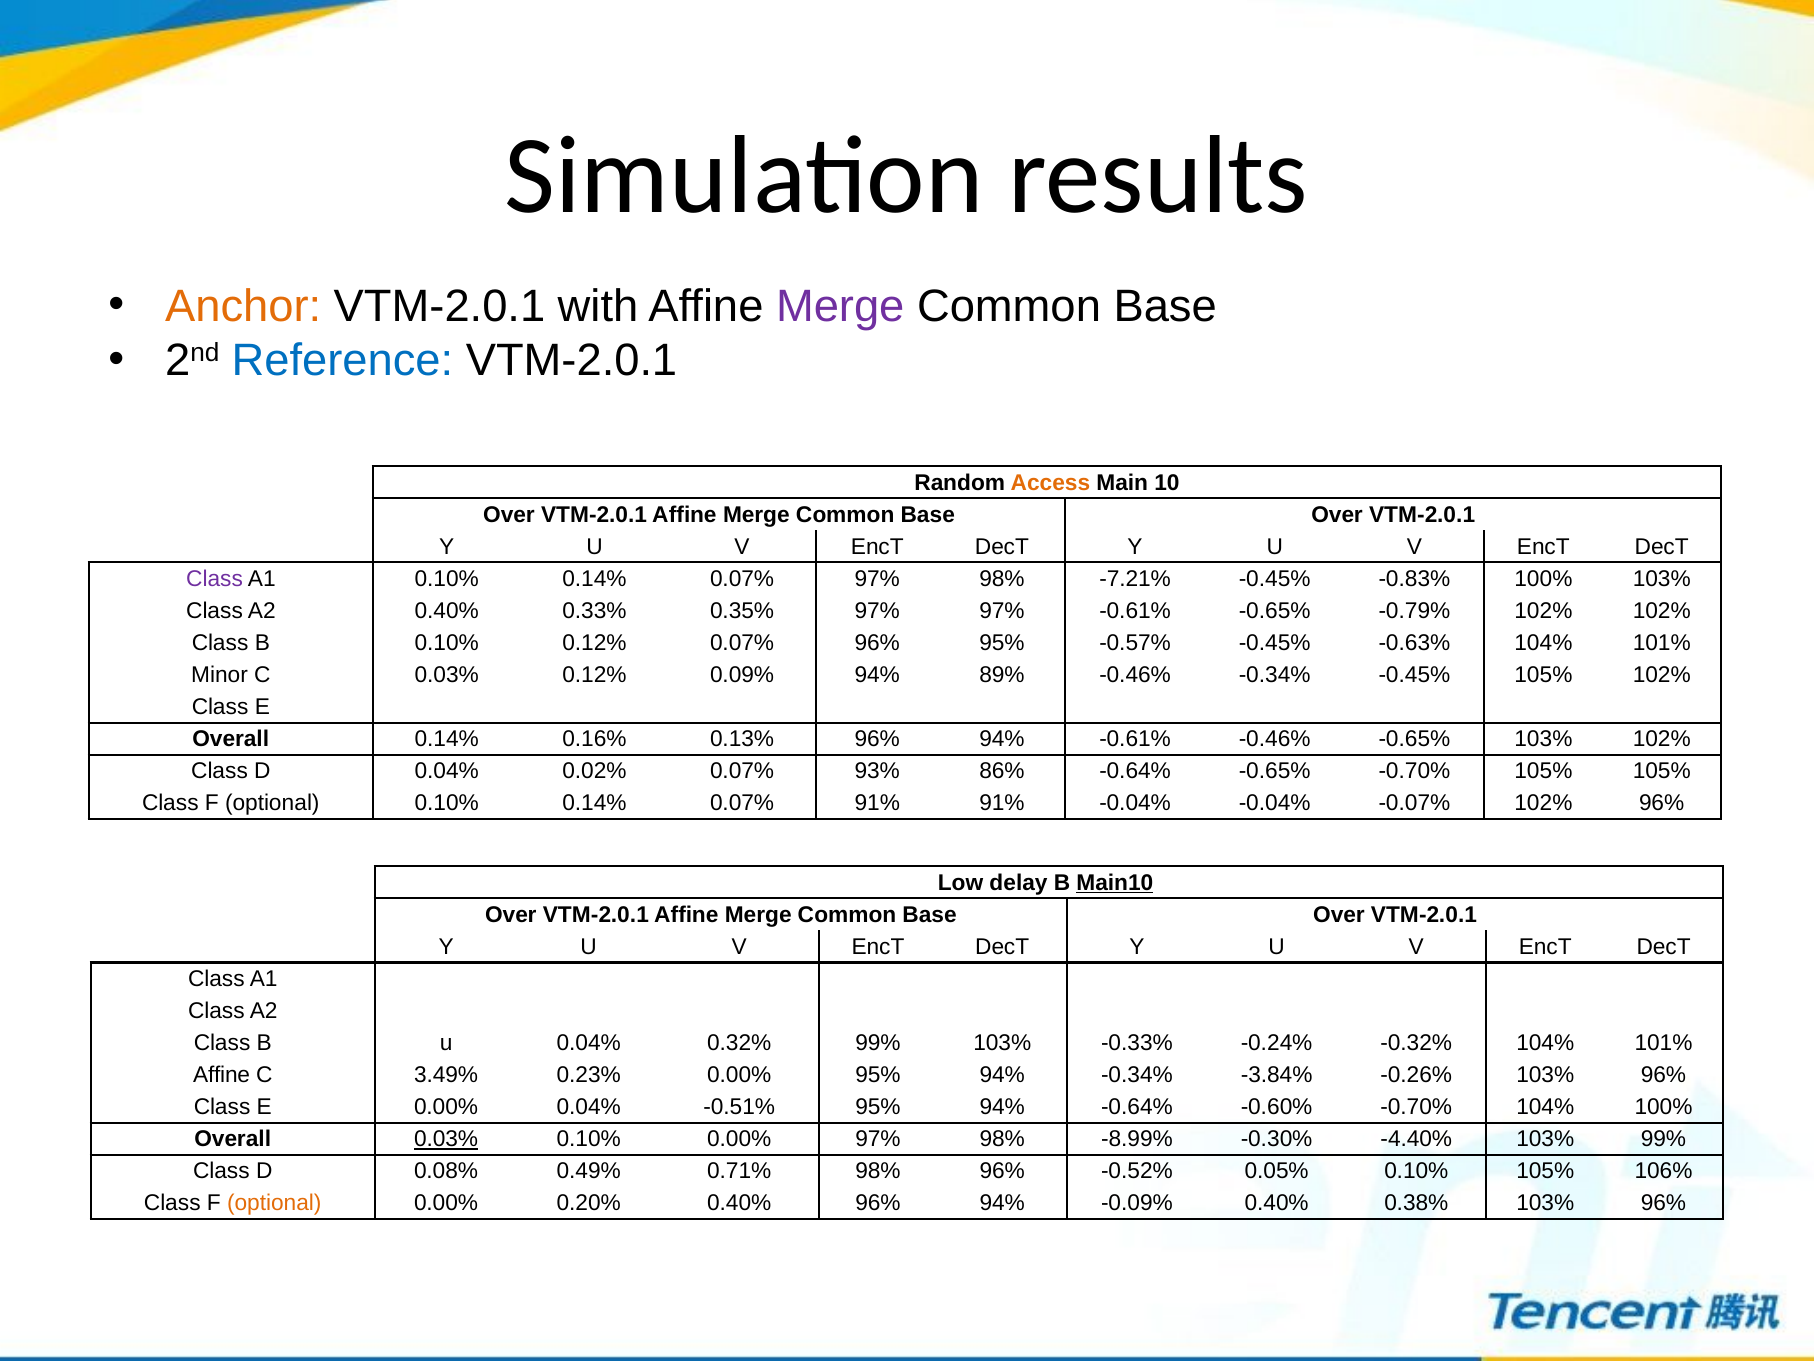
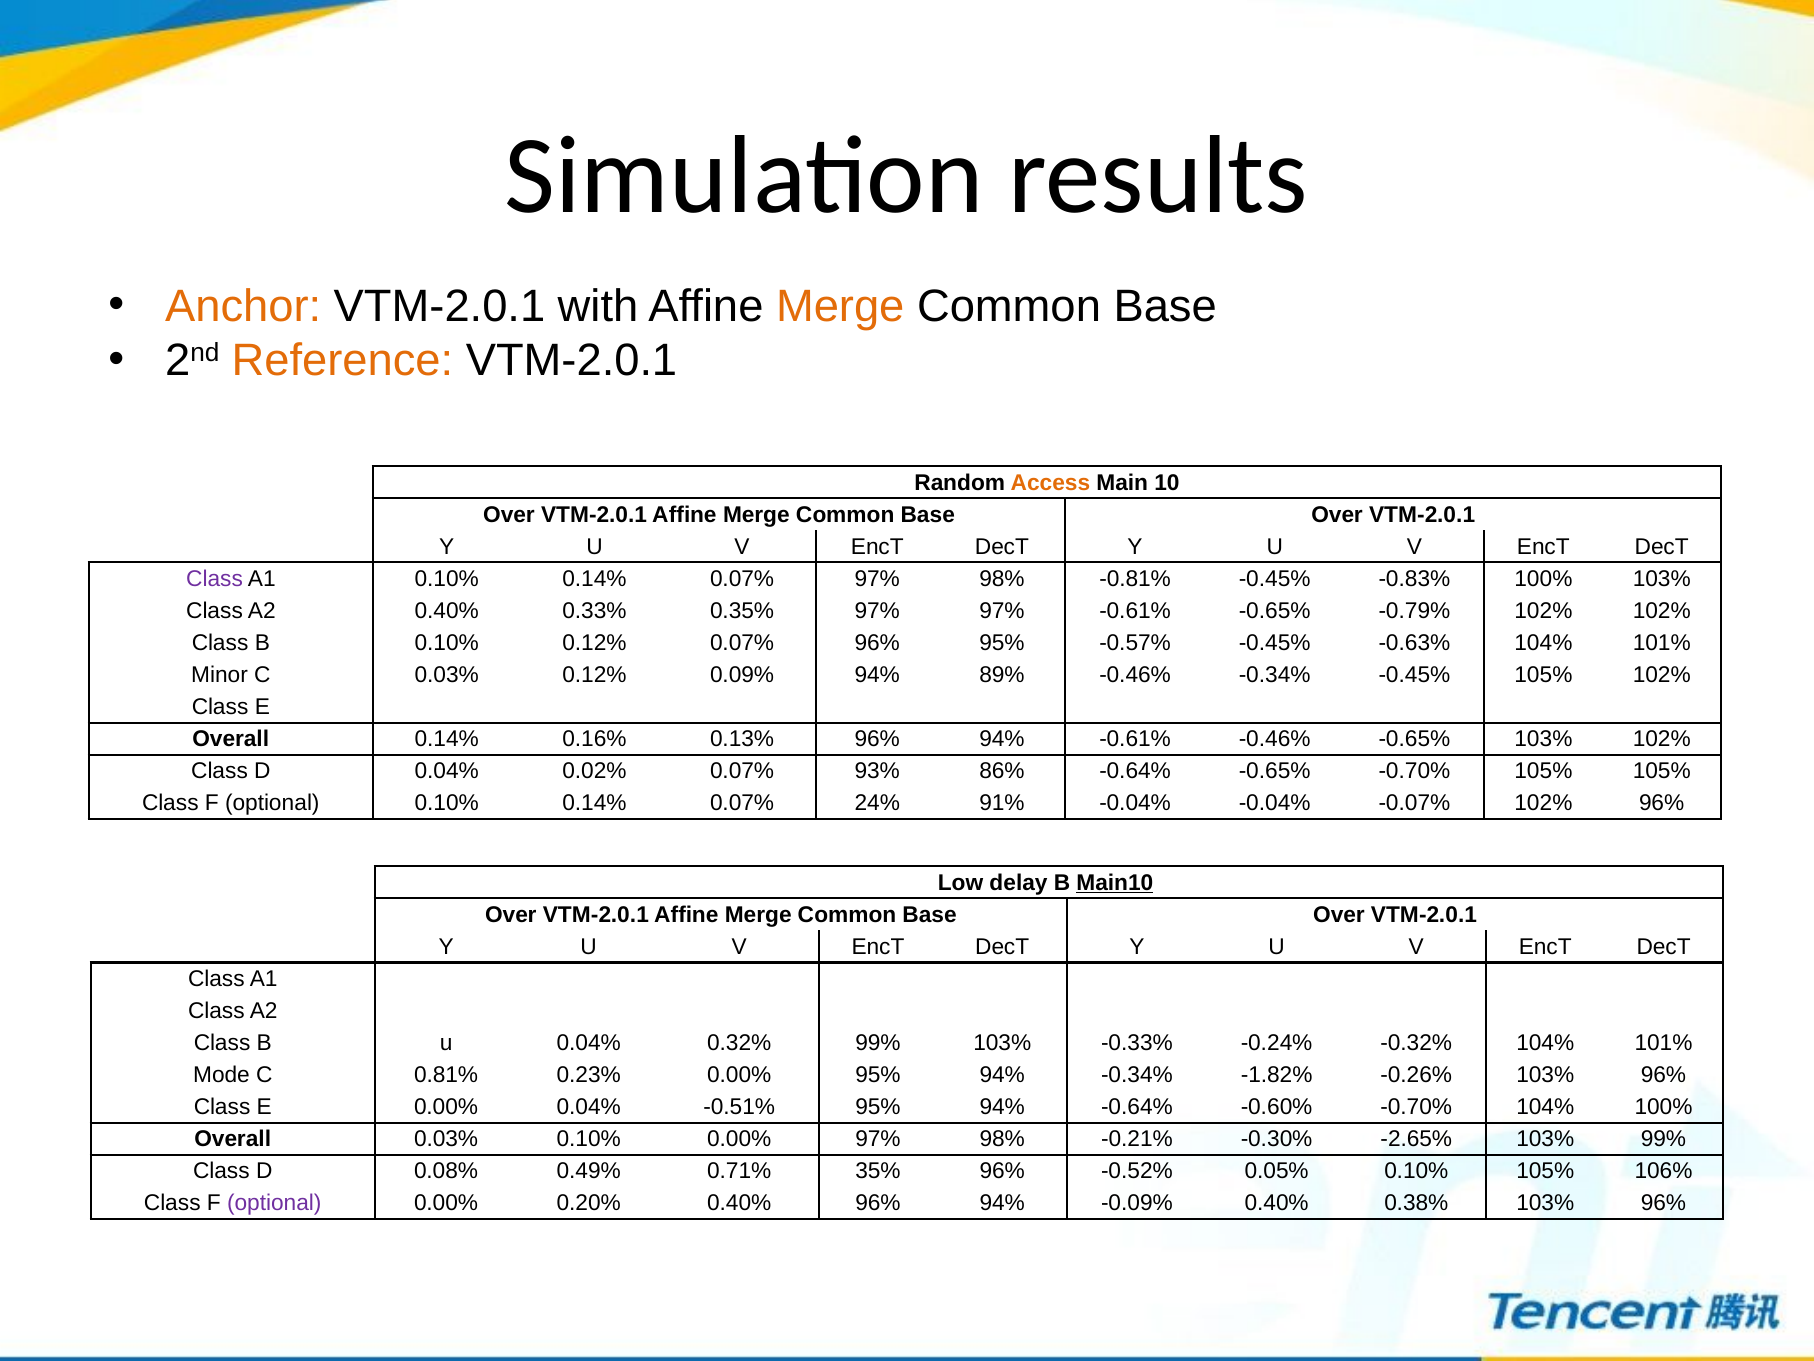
Merge at (840, 306) colour: purple -> orange
Reference colour: blue -> orange
-7.21%: -7.21% -> -0.81%
0.07% 91%: 91% -> 24%
Affine at (222, 1075): Affine -> Mode
3.49%: 3.49% -> 0.81%
-3.84%: -3.84% -> -1.82%
0.03% at (446, 1139) underline: present -> none
-8.99%: -8.99% -> -0.21%
-4.40%: -4.40% -> -2.65%
0.71% 98%: 98% -> 35%
optional at (274, 1203) colour: orange -> purple
